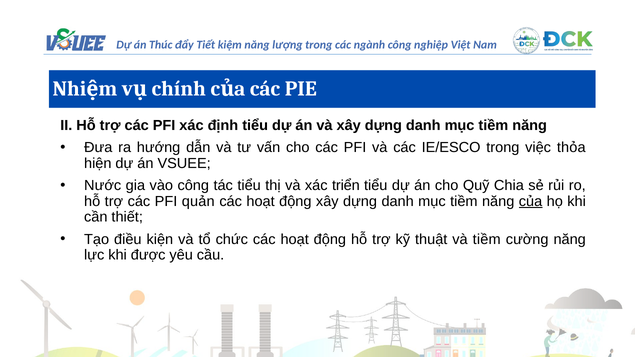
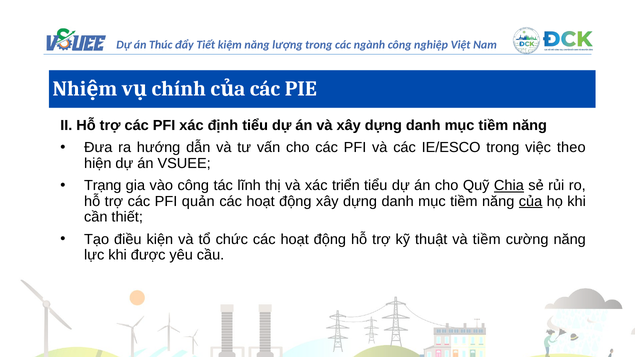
thỏa: thỏa -> theo
Nước: Nước -> Trạng
tác tiểu: tiểu -> lĩnh
Chia underline: none -> present
